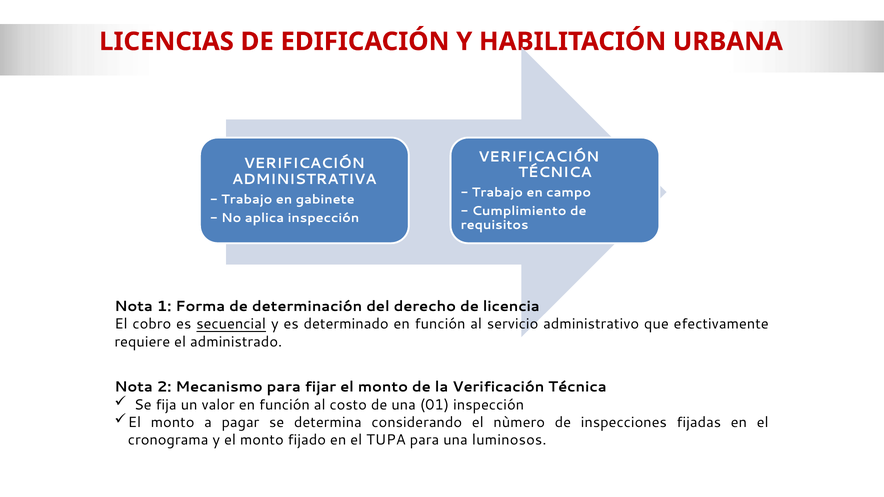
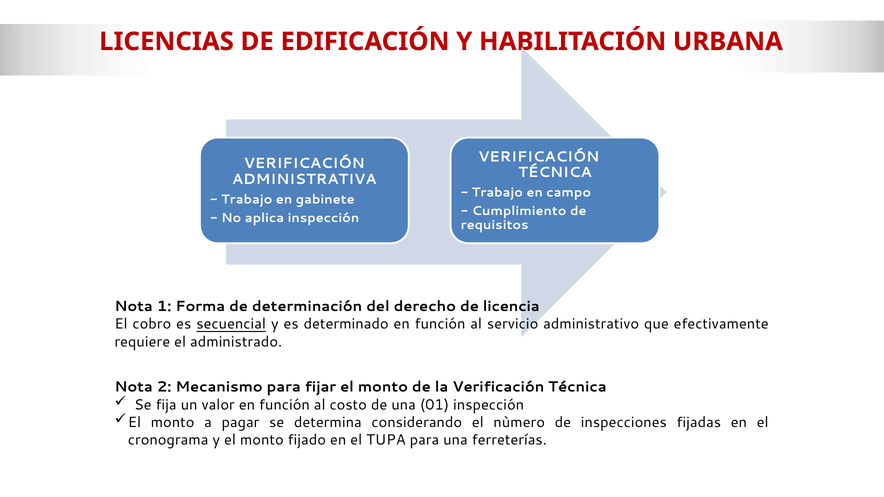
luminosos: luminosos -> ferreterías
